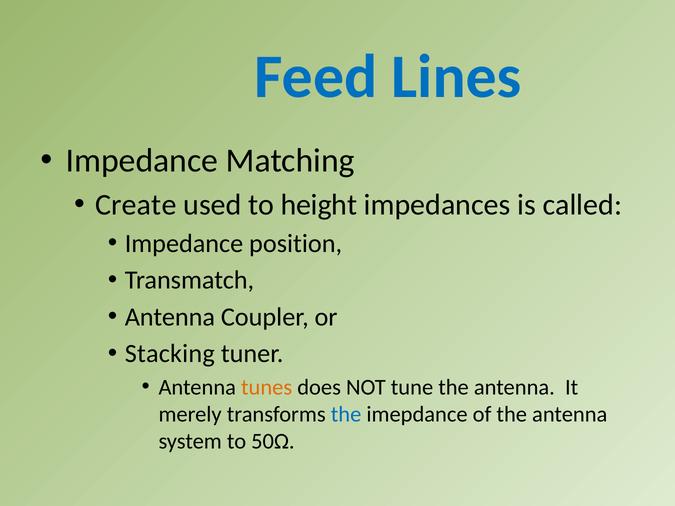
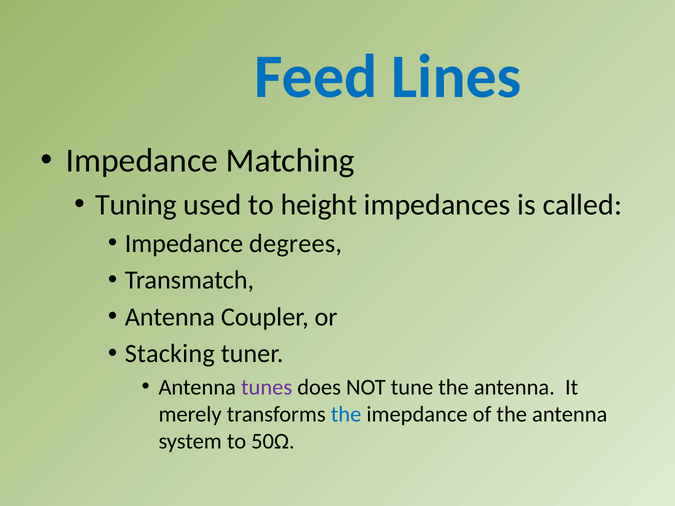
Create: Create -> Tuning
position: position -> degrees
tunes colour: orange -> purple
